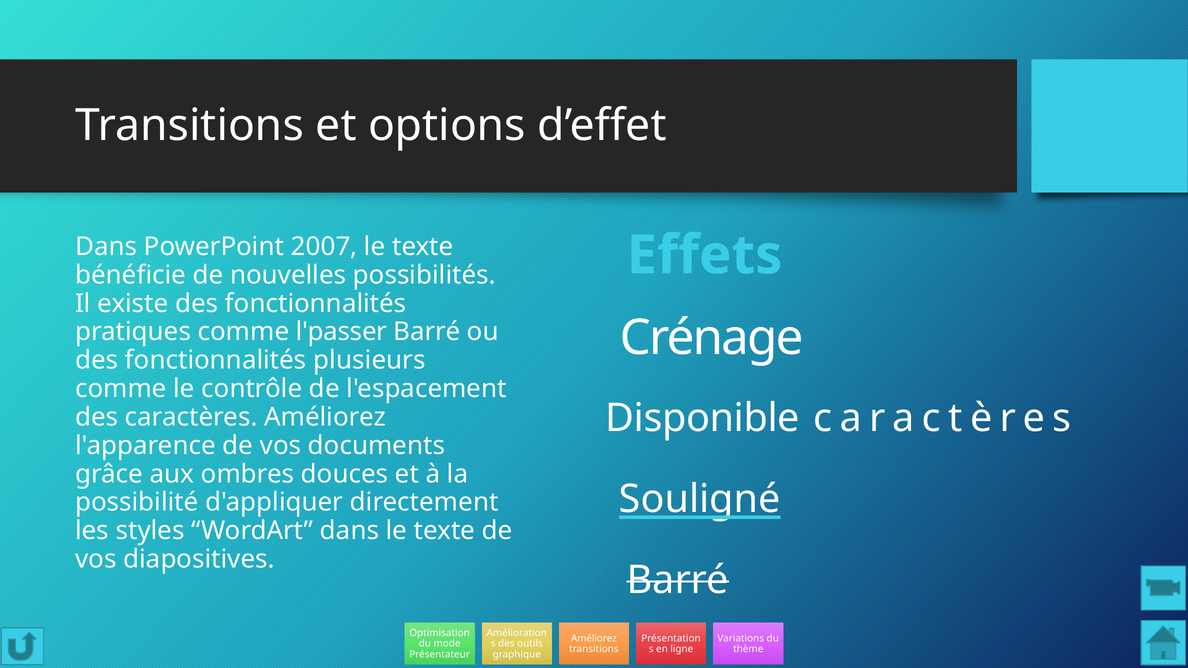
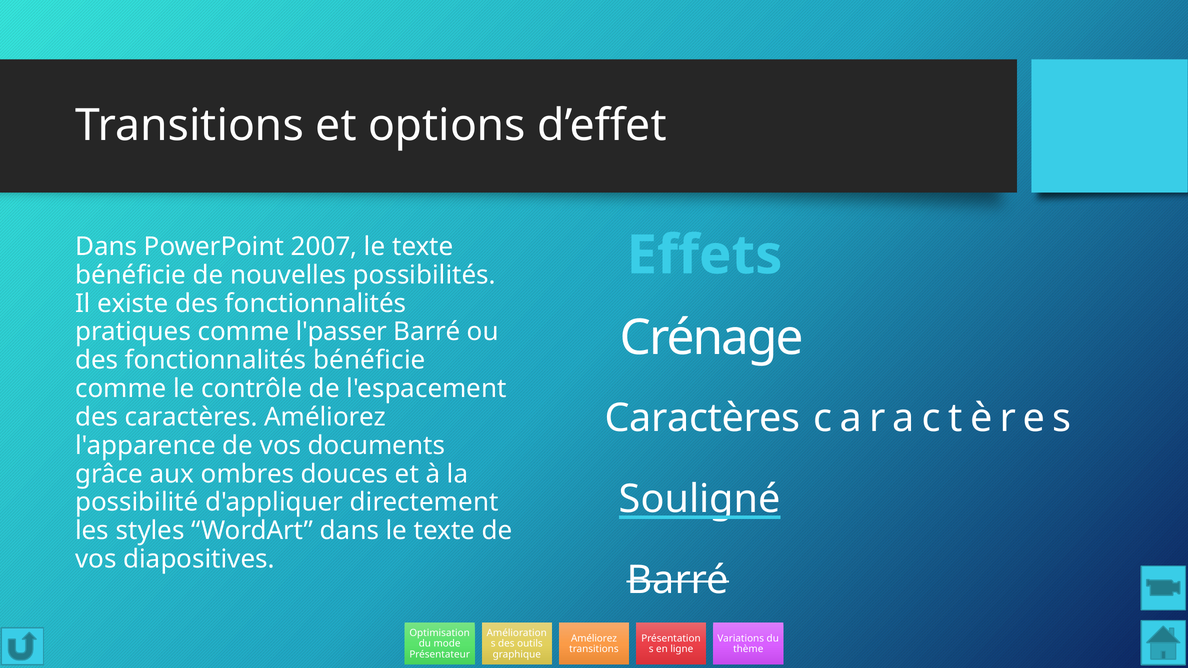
fonctionnalités plusieurs: plusieurs -> bénéficie
Disponible at (703, 418): Disponible -> Caractères
